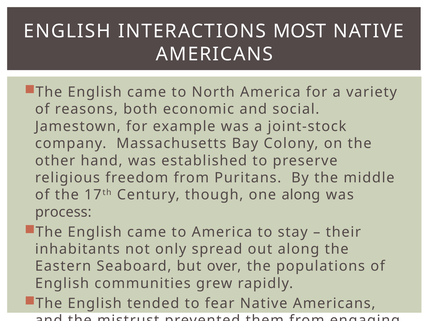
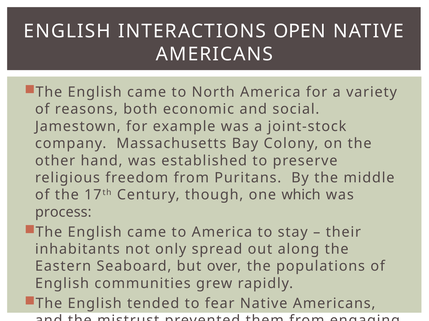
MOST: MOST -> OPEN
one along: along -> which
